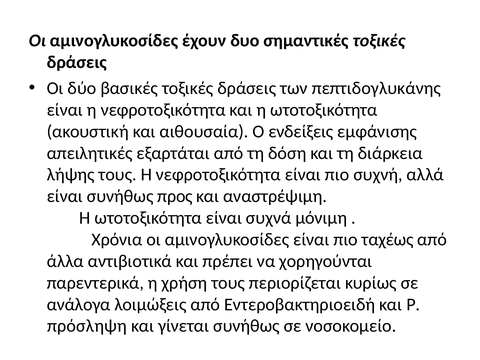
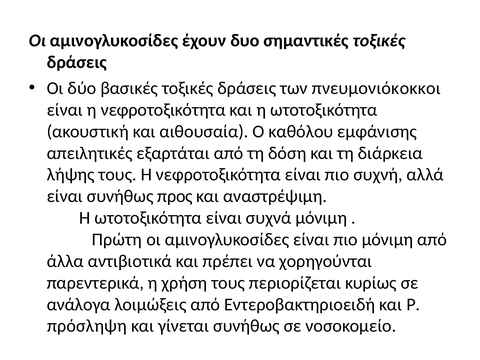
πεπτιδογλυκάνης: πεπτιδογλυκάνης -> πνευμονιόκοκκοι
ενδείξεις: ενδείξεις -> καθόλου
Χρόνια: Χρόνια -> Πρώτη
πιο ταχέως: ταχέως -> μόνιμη
